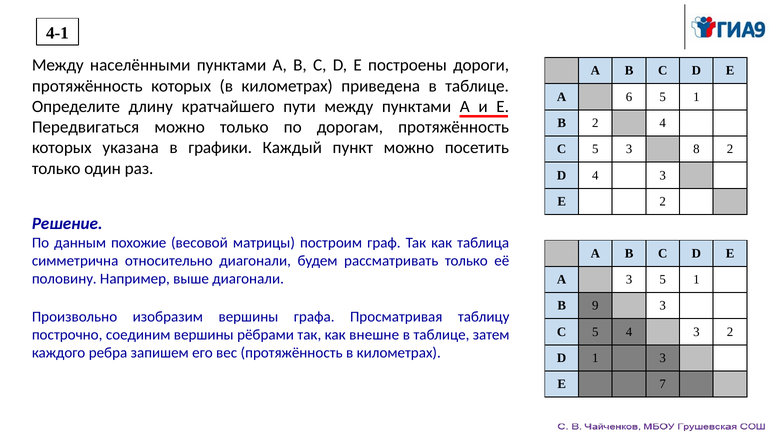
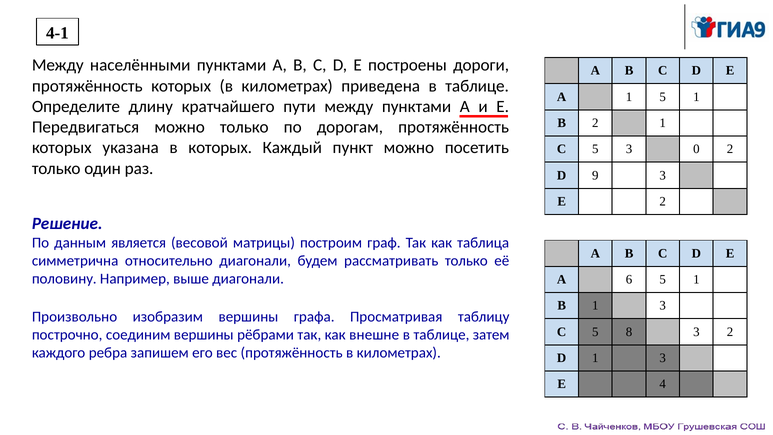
А 6: 6 -> 1
2 4: 4 -> 1
в графики: графики -> которых
8: 8 -> 0
D 4: 4 -> 9
похожие: похожие -> является
А 3: 3 -> 6
В 9: 9 -> 1
5 4: 4 -> 8
7: 7 -> 4
